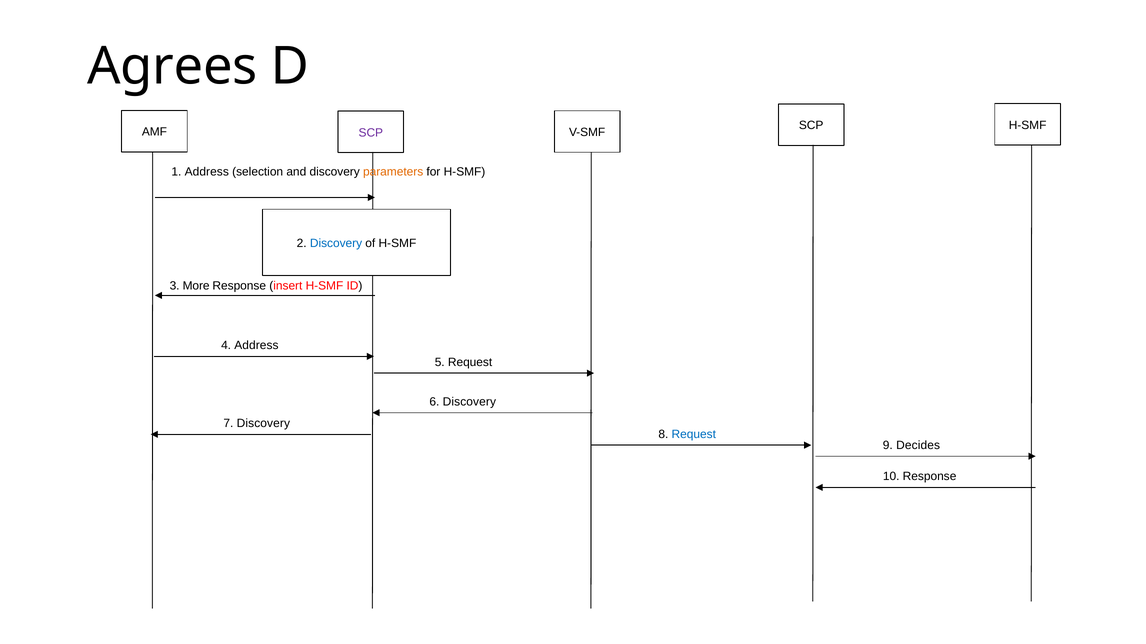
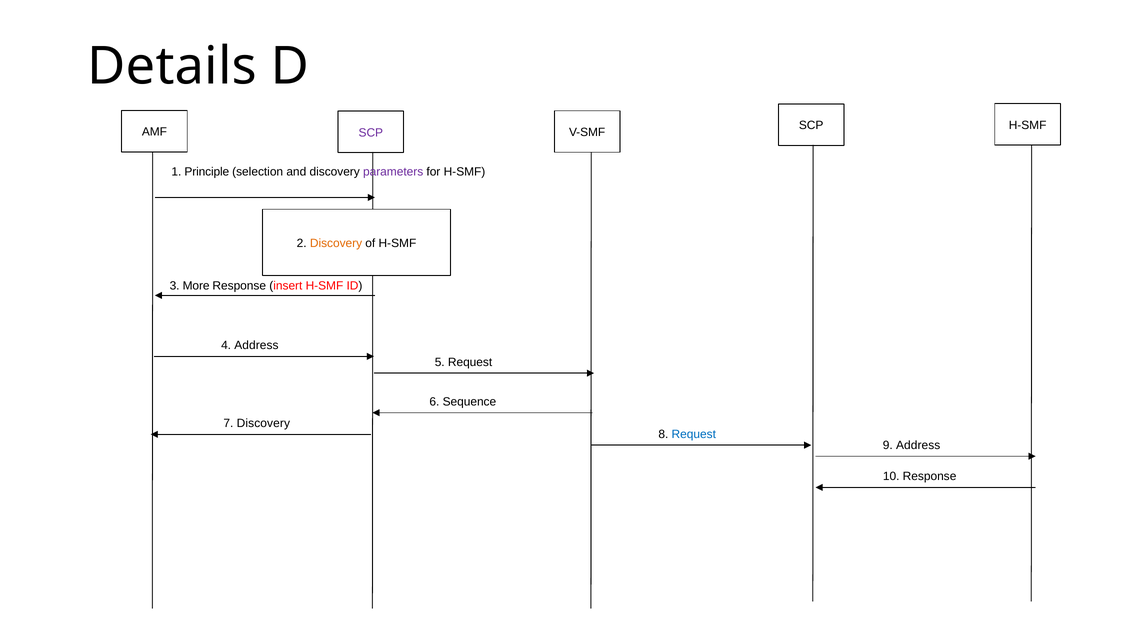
Agrees: Agrees -> Details
1 Address: Address -> Principle
parameters colour: orange -> purple
Discovery at (336, 243) colour: blue -> orange
6 Discovery: Discovery -> Sequence
9 Decides: Decides -> Address
